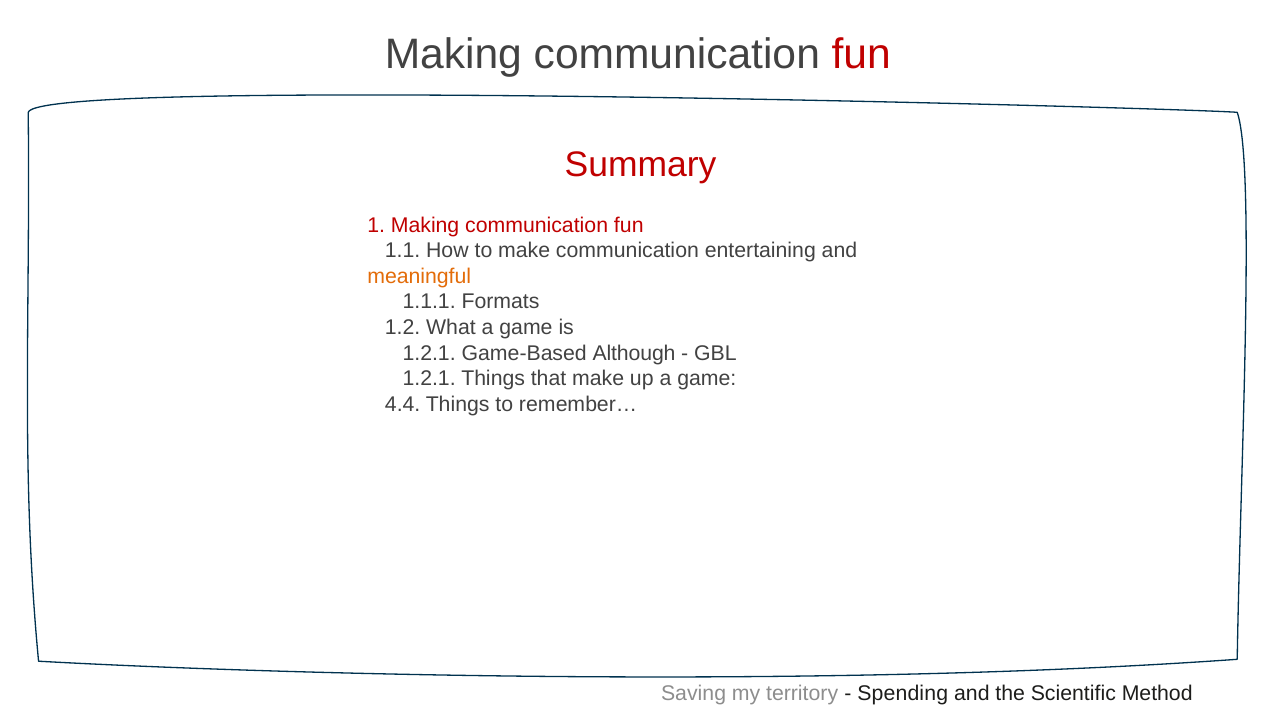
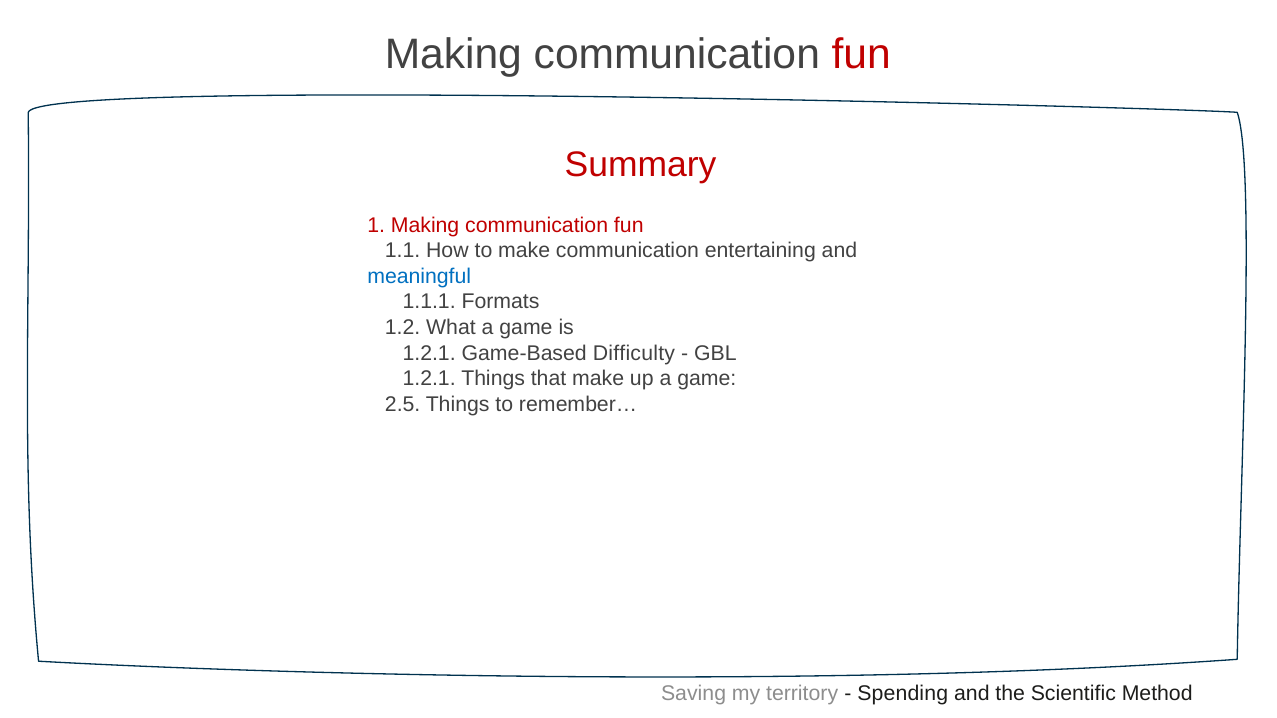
meaningful colour: orange -> blue
Although: Although -> Difficulty
4.4: 4.4 -> 2.5
